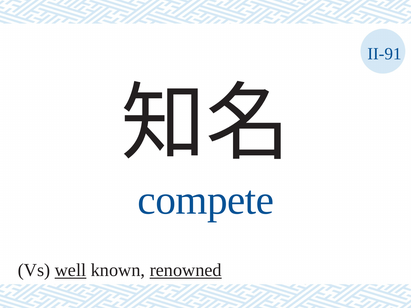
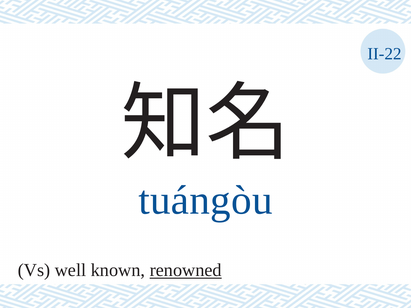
II-91: II-91 -> II-22
compete: compete -> tuángòu
well underline: present -> none
